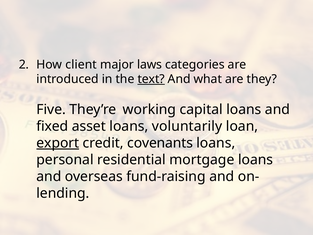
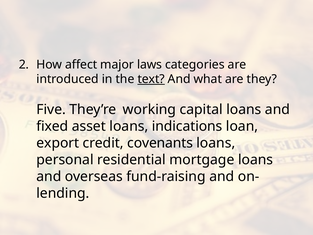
client: client -> affect
voluntarily: voluntarily -> indications
export underline: present -> none
